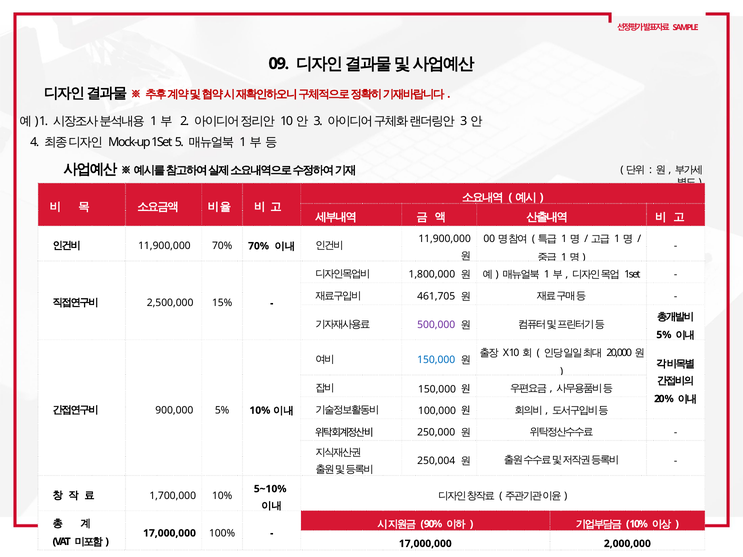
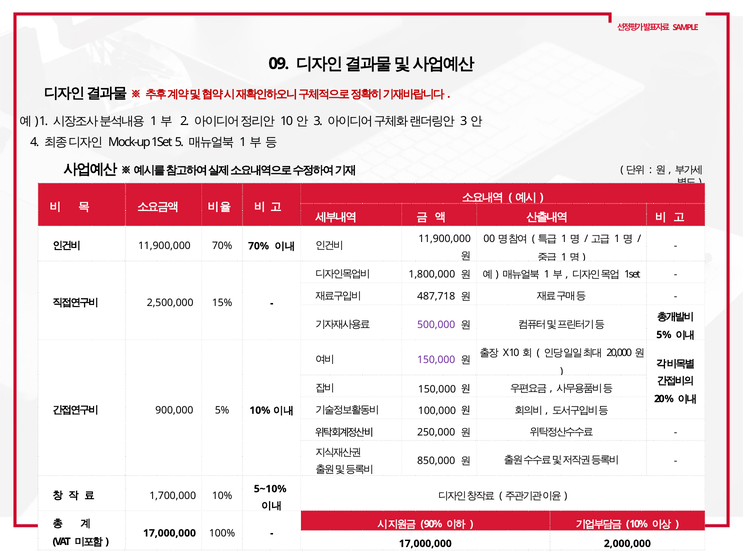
461,705: 461,705 -> 487,718
150,000 at (436, 360) colour: blue -> purple
250,004: 250,004 -> 850,000
